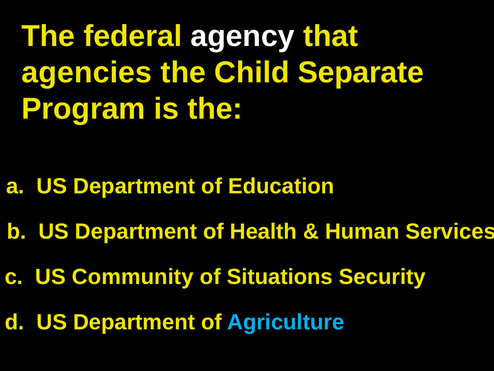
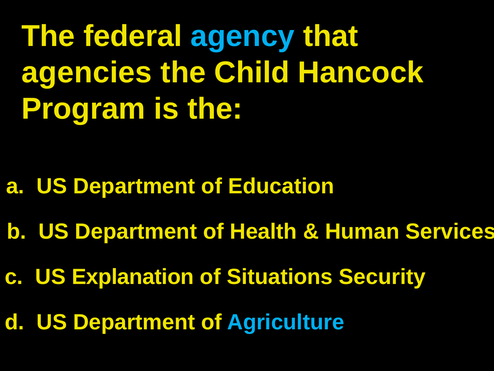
agency colour: white -> light blue
Separate: Separate -> Hancock
Community: Community -> Explanation
